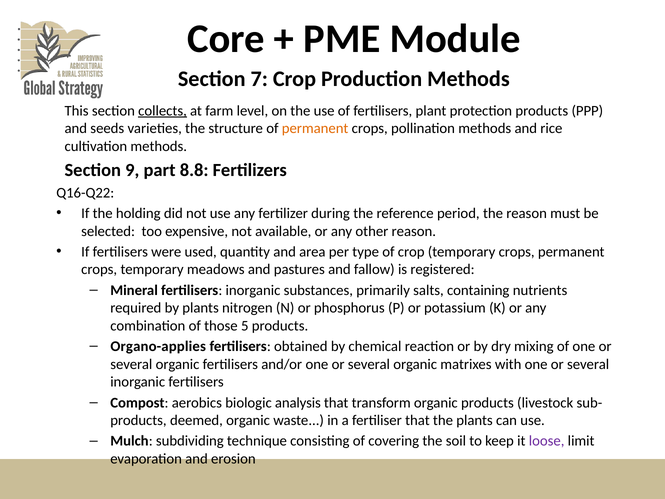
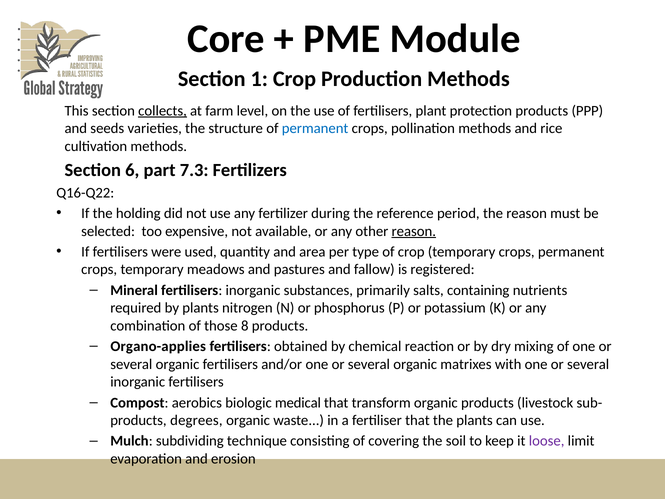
7: 7 -> 1
permanent at (315, 128) colour: orange -> blue
9: 9 -> 6
8.8: 8.8 -> 7.3
reason at (414, 231) underline: none -> present
5: 5 -> 8
analysis: analysis -> medical
deemed: deemed -> degrees
